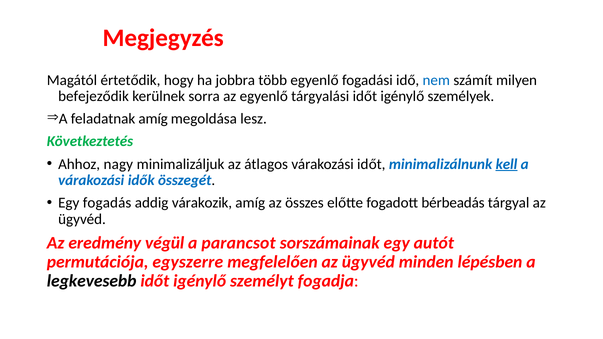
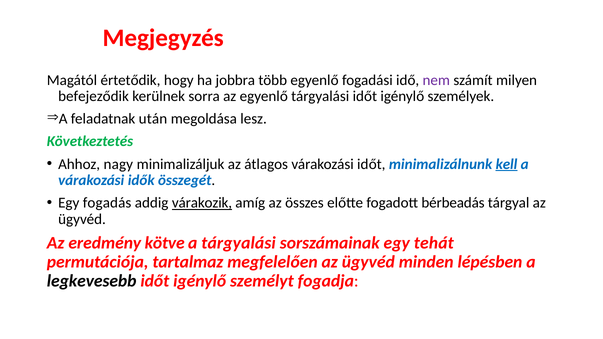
nem colour: blue -> purple
feladatnak amíg: amíg -> után
várakozik underline: none -> present
végül: végül -> kötve
a parancsot: parancsot -> tárgyalási
autót: autót -> tehát
egyszerre: egyszerre -> tartalmaz
